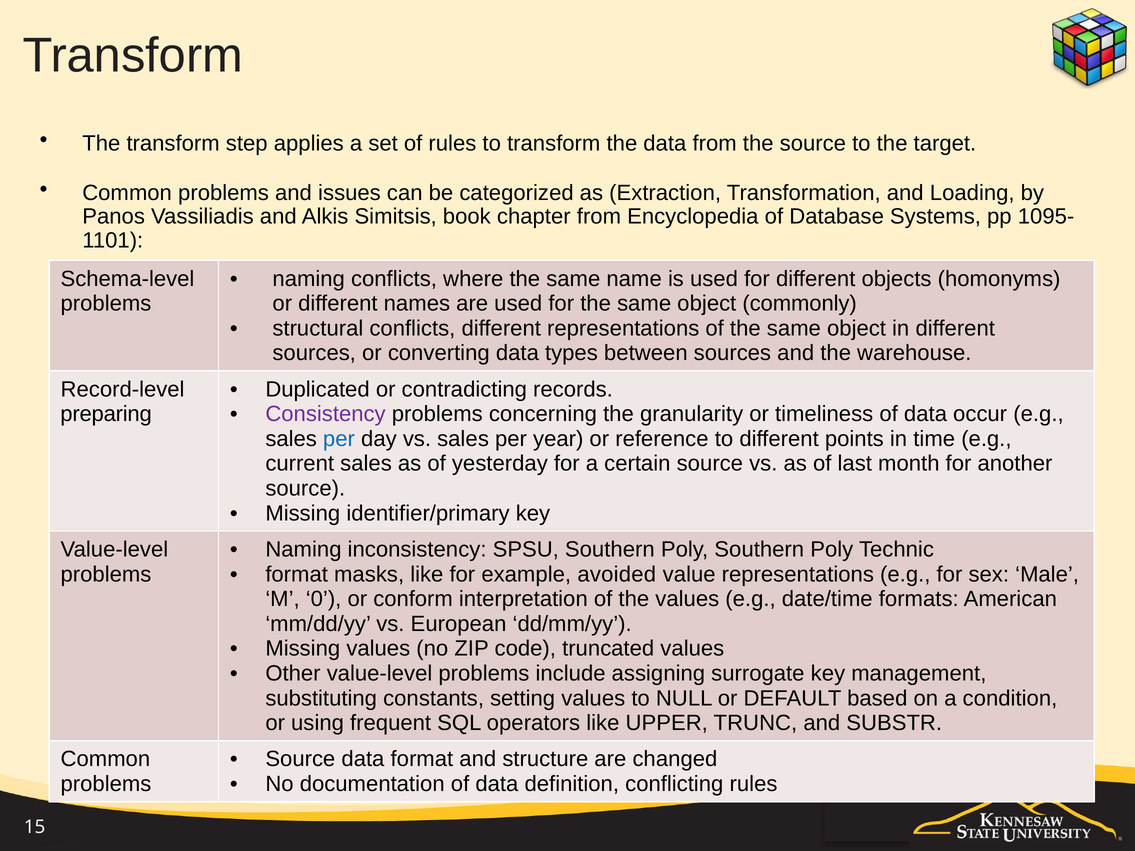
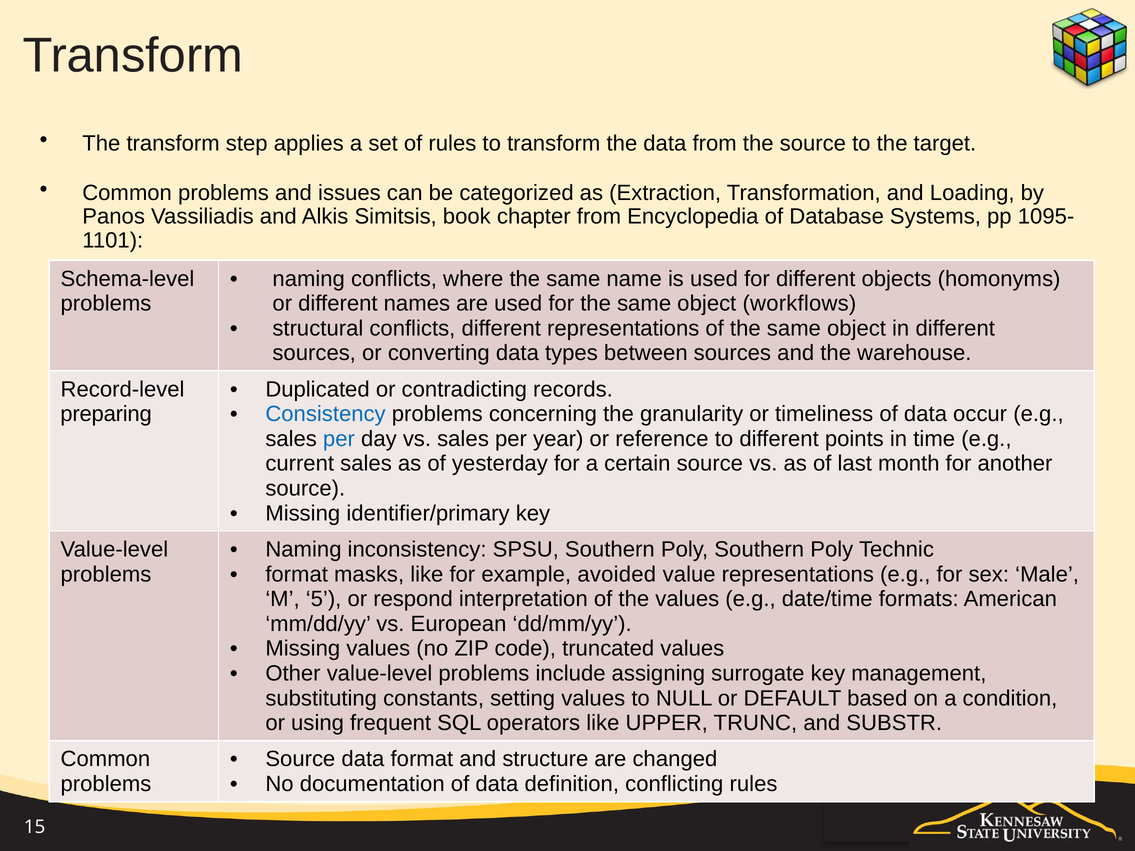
commonly: commonly -> workflows
Consistency colour: purple -> blue
0: 0 -> 5
conform: conform -> respond
